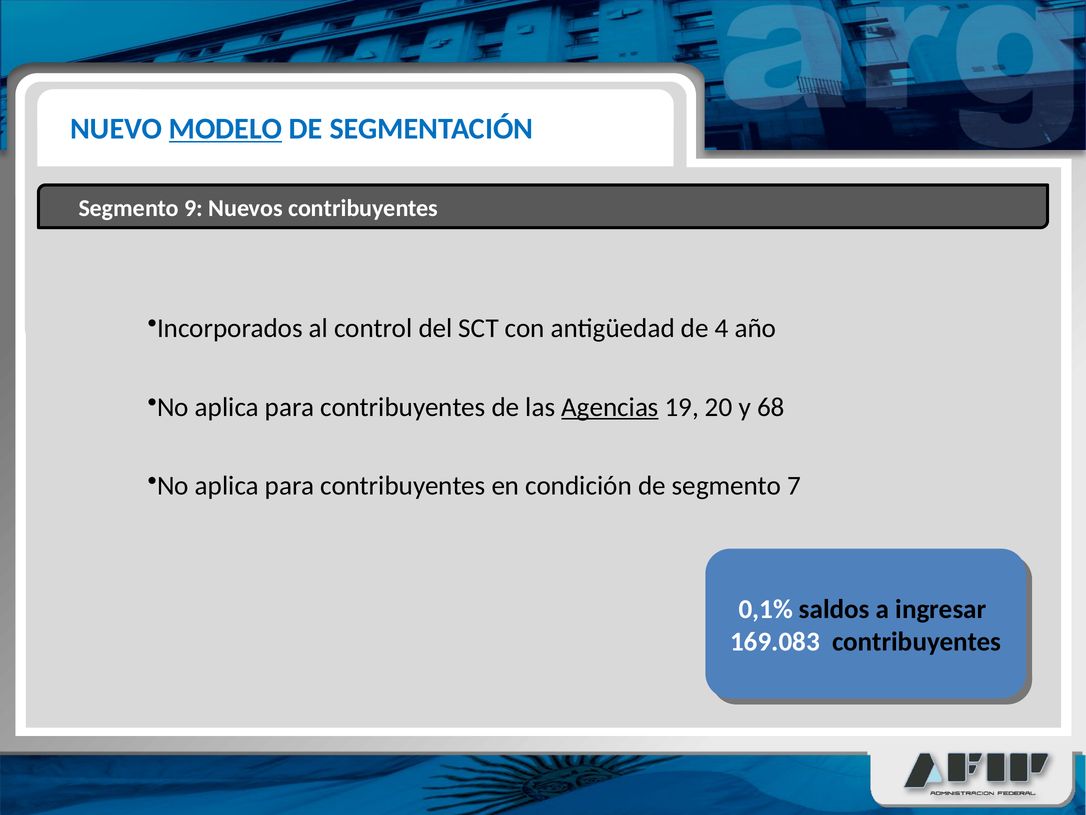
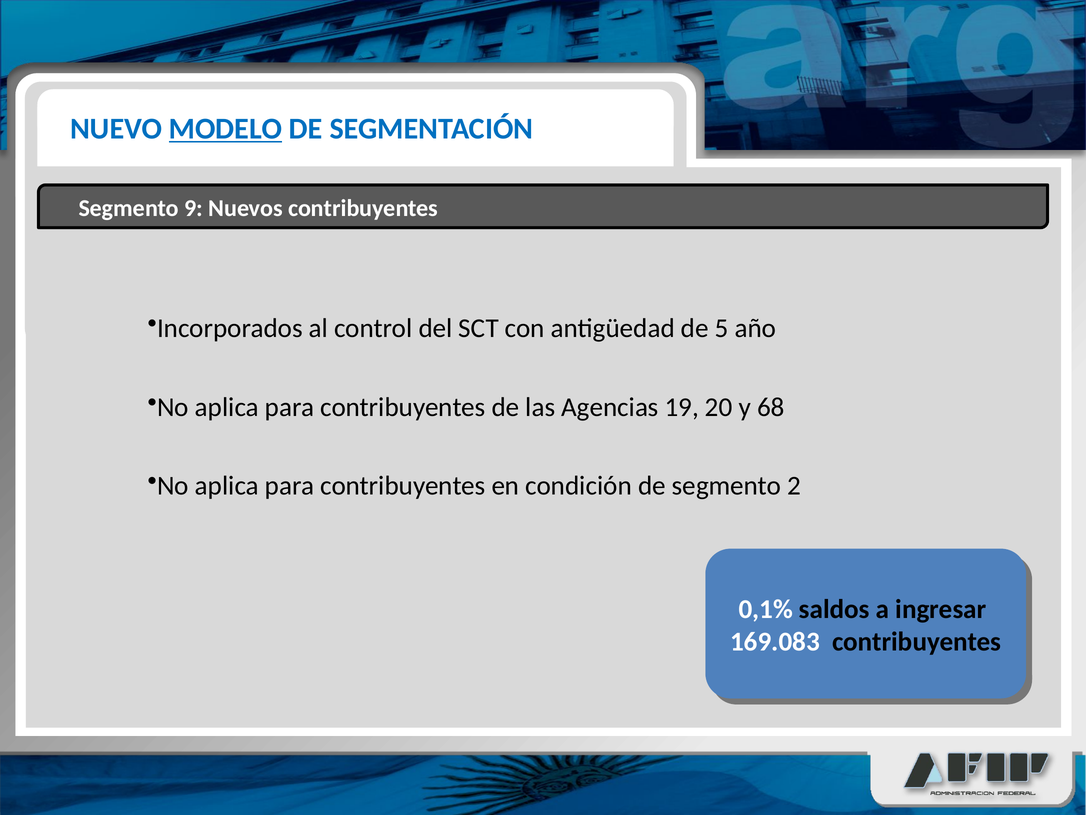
4: 4 -> 5
Agencias underline: present -> none
7: 7 -> 2
